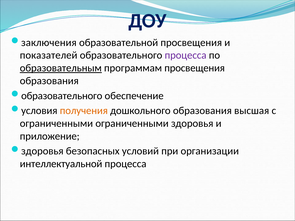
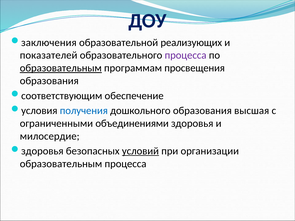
образовательной просвещения: просвещения -> реализующих
образовательного at (62, 96): образовательного -> соответствующим
получения colour: orange -> blue
ограниченными ограниченными: ограниченными -> объединениями
приложение: приложение -> милосердие
условий underline: none -> present
интеллектуальной at (61, 164): интеллектуальной -> образовательным
